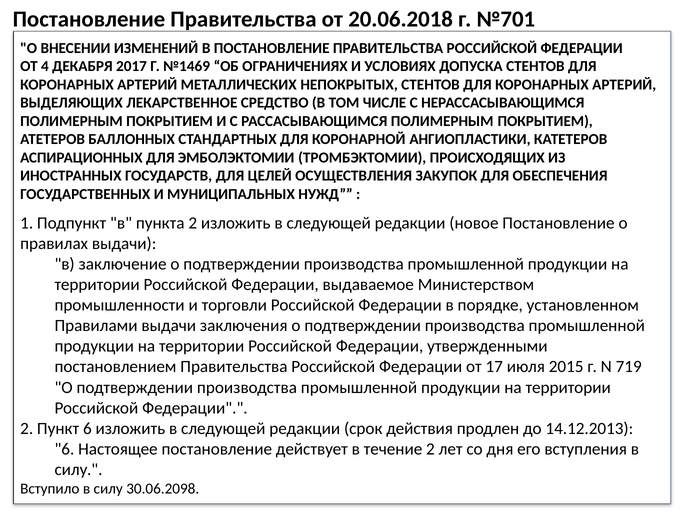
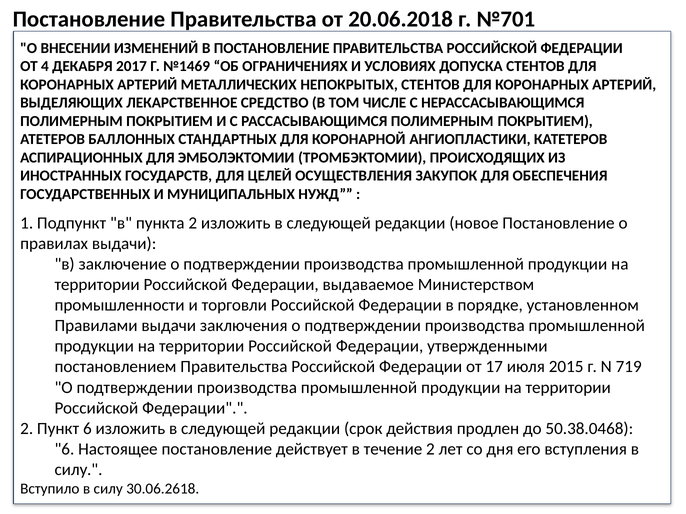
14.12.2013: 14.12.2013 -> 50.38.0468
30.06.2098: 30.06.2098 -> 30.06.2618
